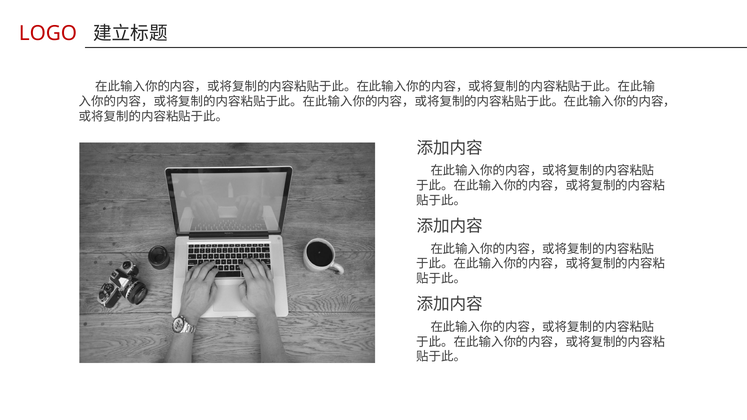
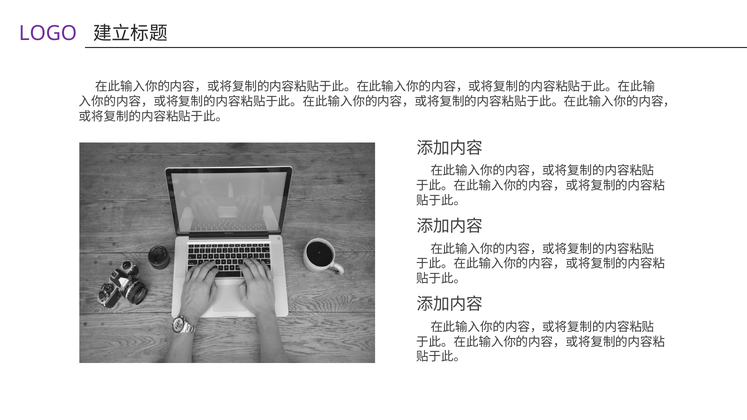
LOGO colour: red -> purple
